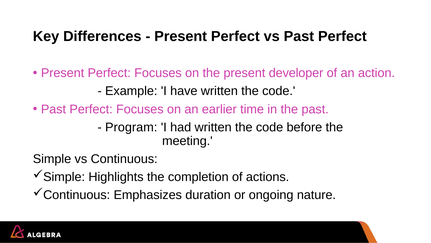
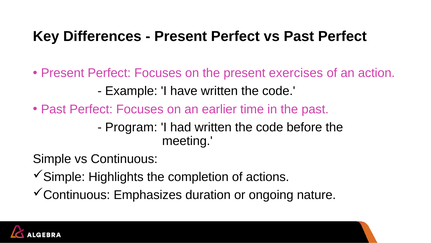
developer: developer -> exercises
